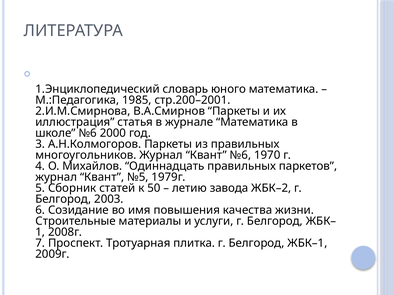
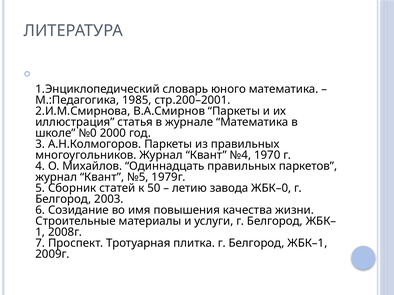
школе №6: №6 -> №0
Квант №6: №6 -> №4
ЖБК–2: ЖБК–2 -> ЖБК–0
